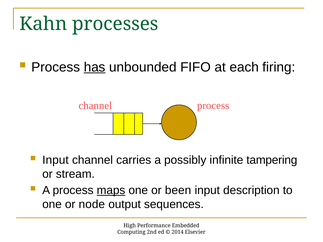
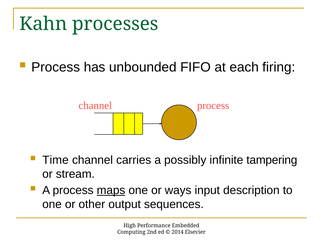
has underline: present -> none
Input at (55, 160): Input -> Time
been: been -> ways
node: node -> other
